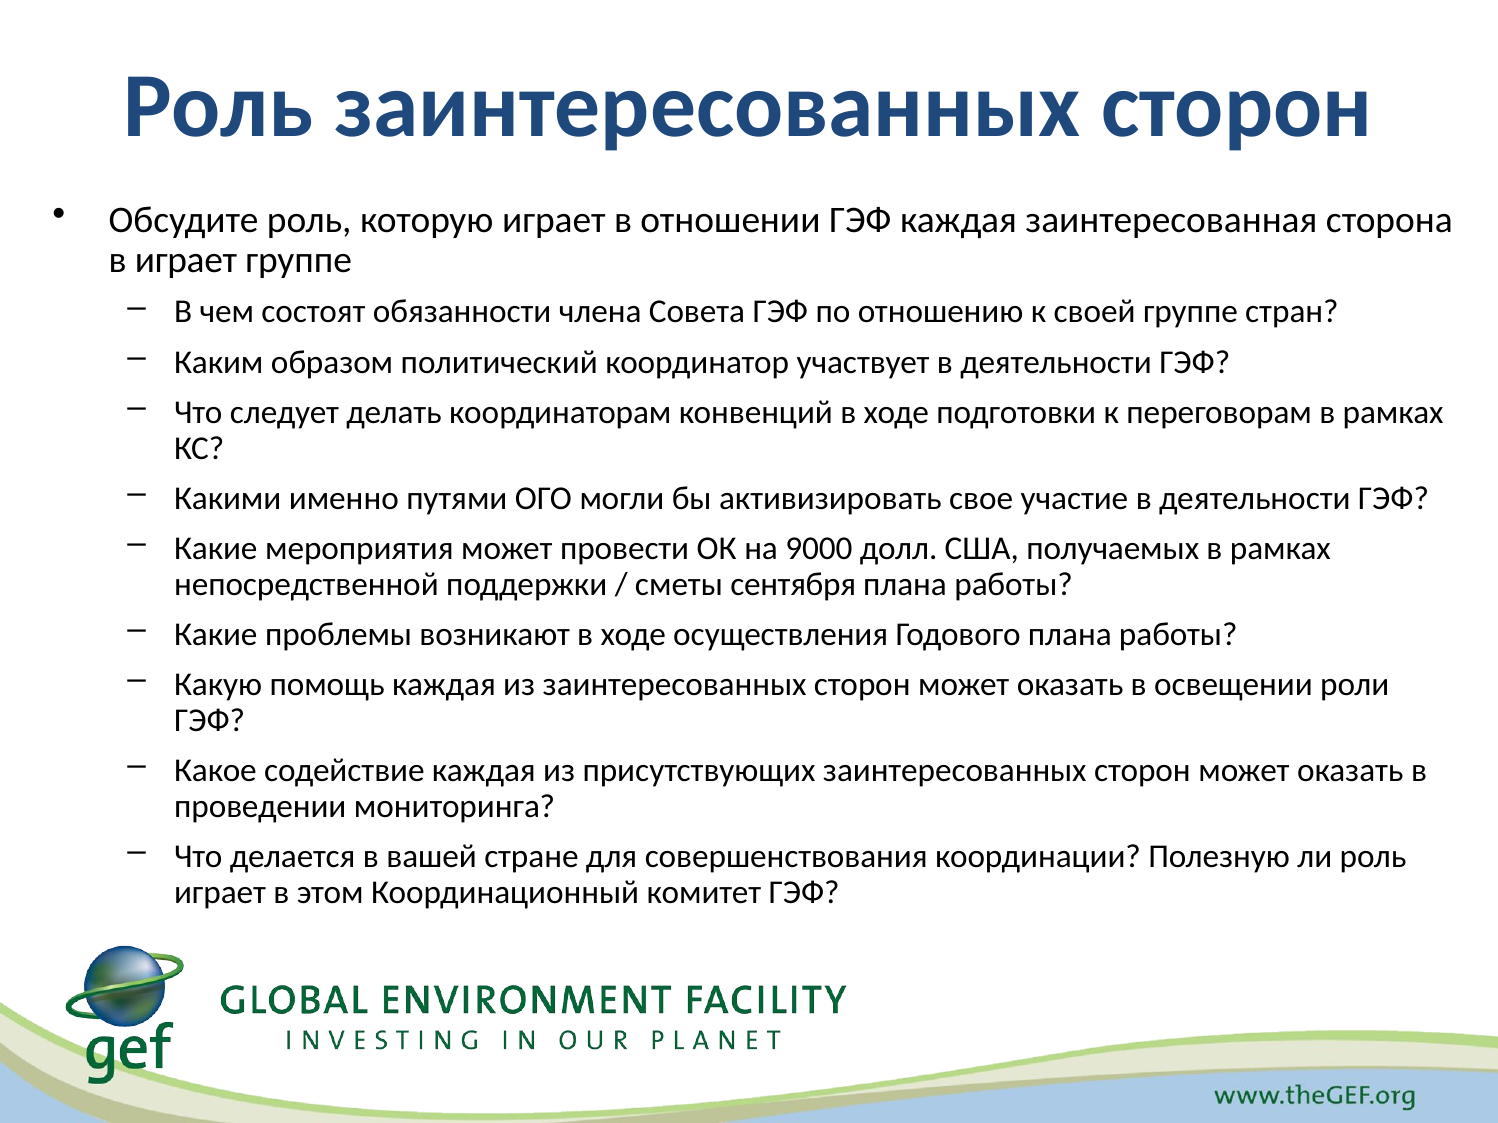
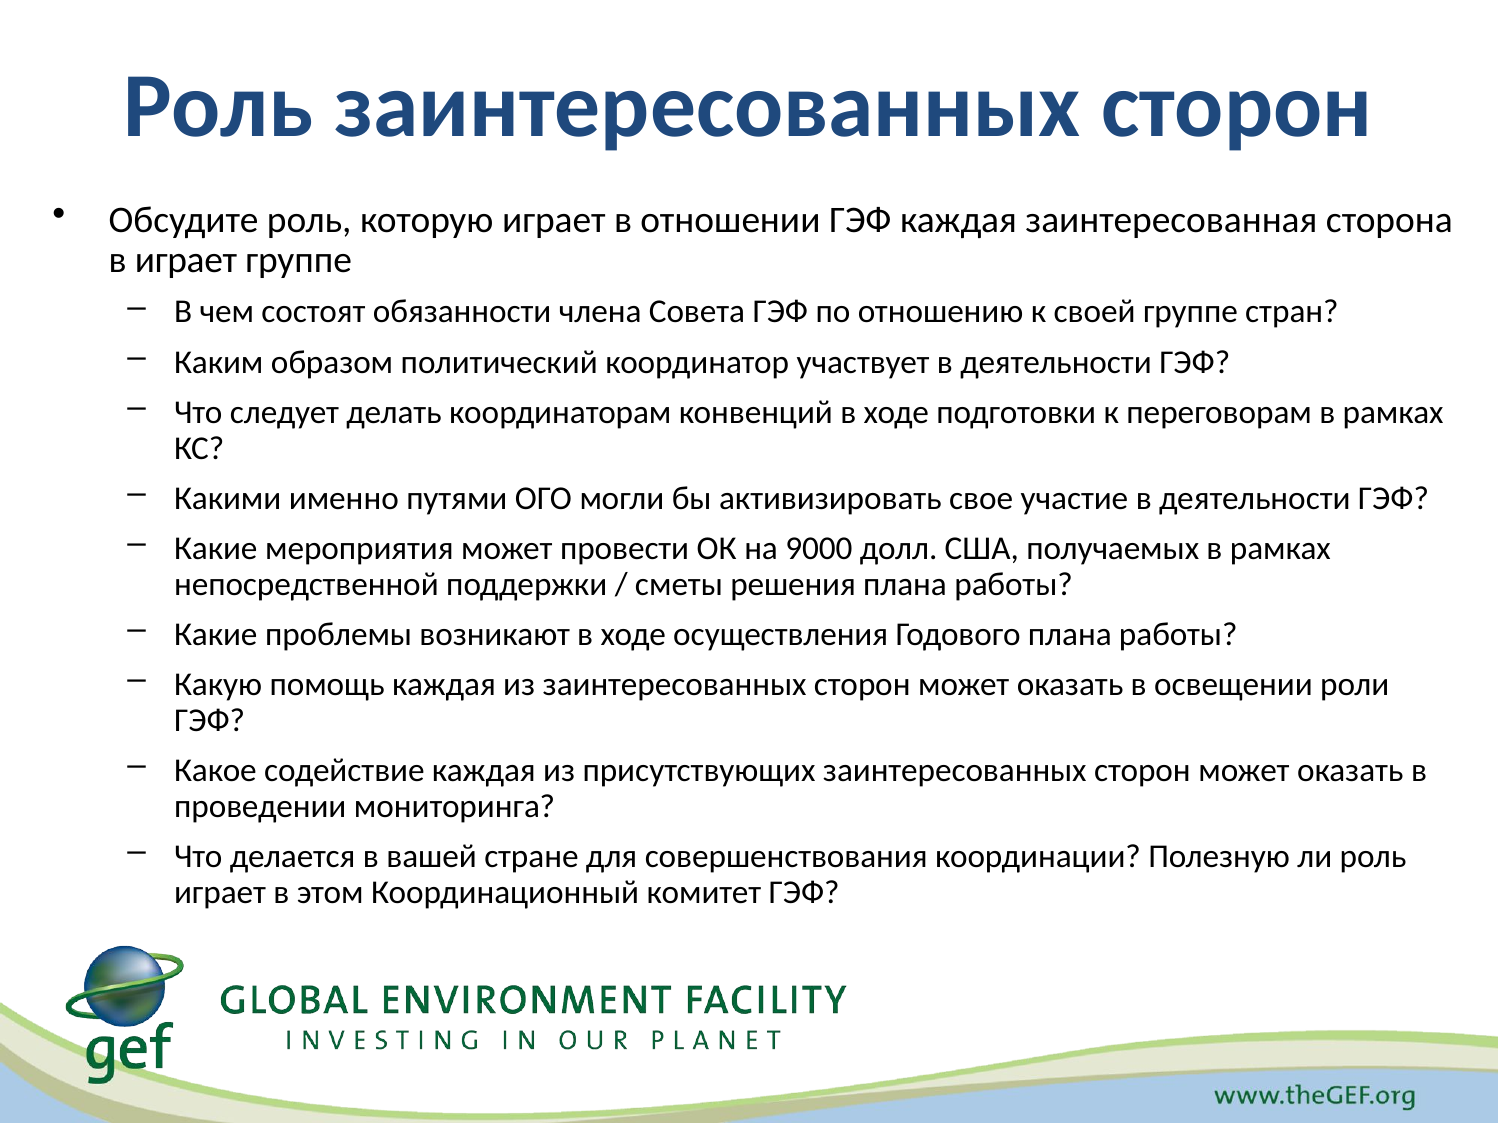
сентября: сентября -> решения
